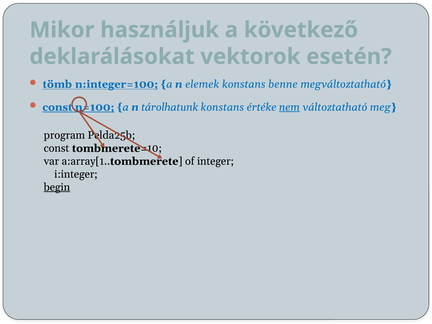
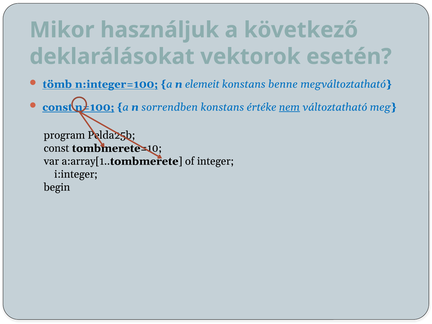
elemek: elemek -> elemeit
tárolhatunk: tárolhatunk -> sorrendben
begin underline: present -> none
